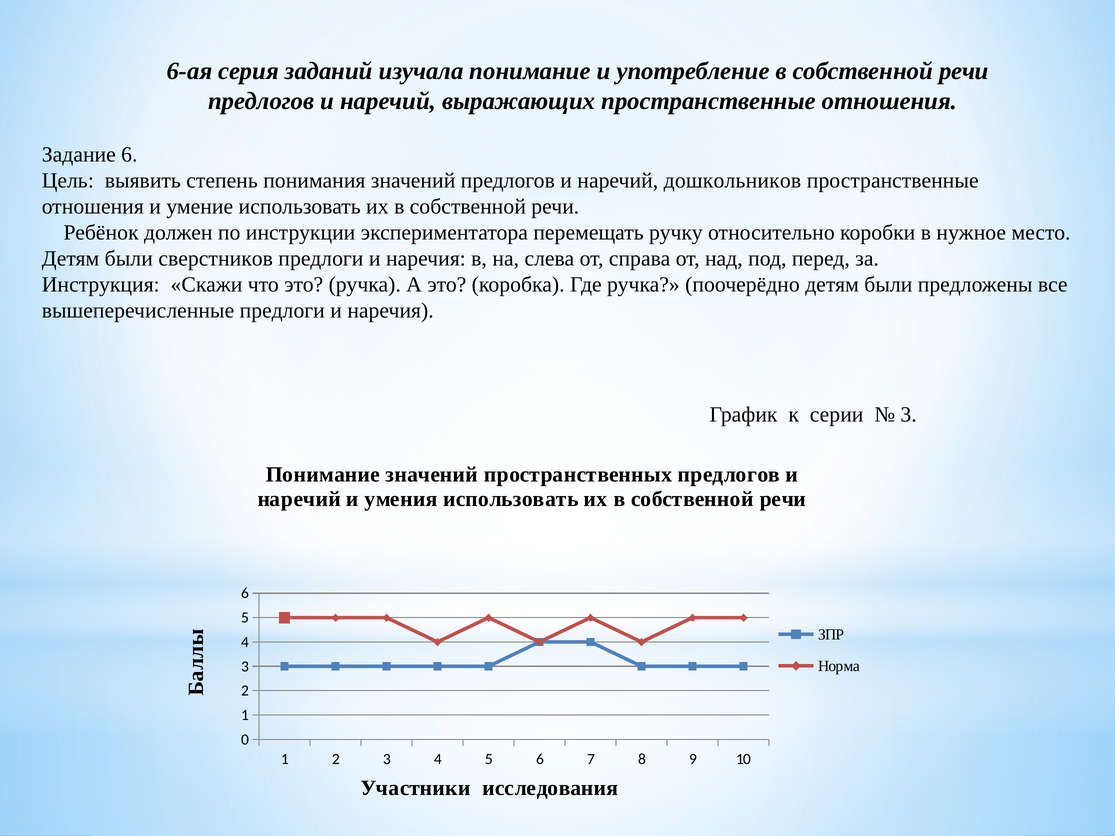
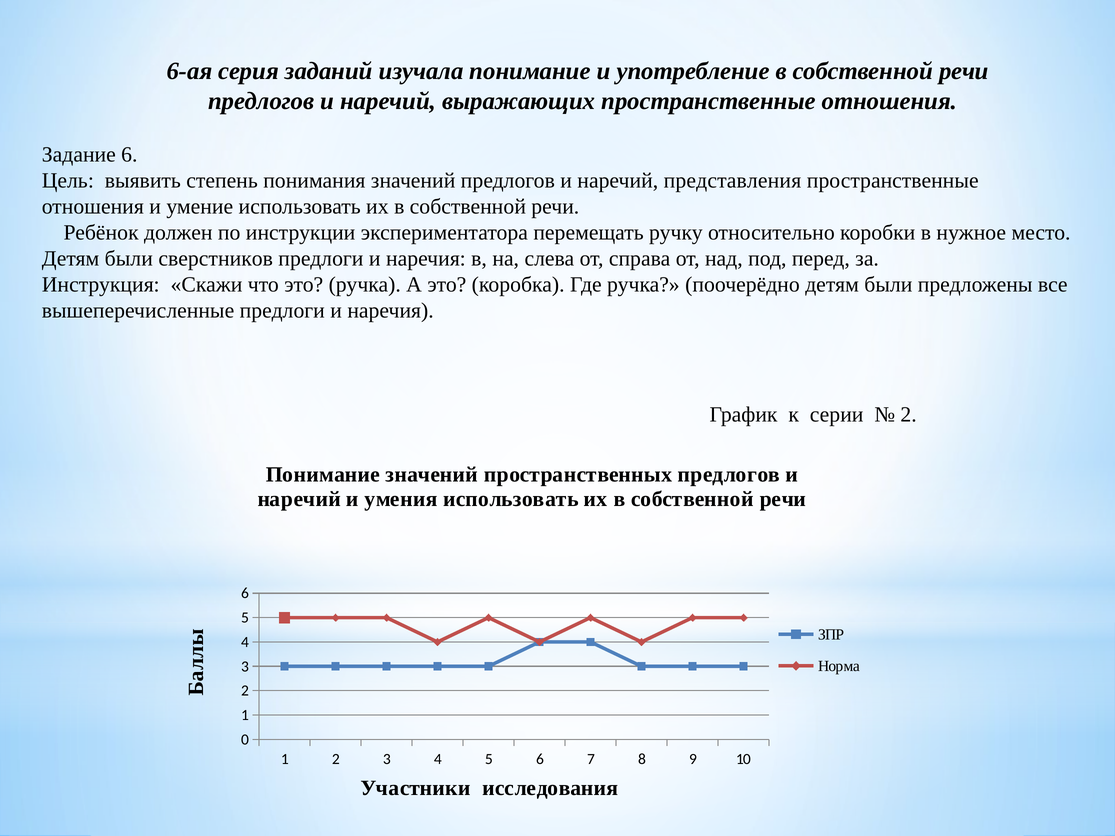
дошкольников: дошкольников -> представления
3 at (909, 415): 3 -> 2
